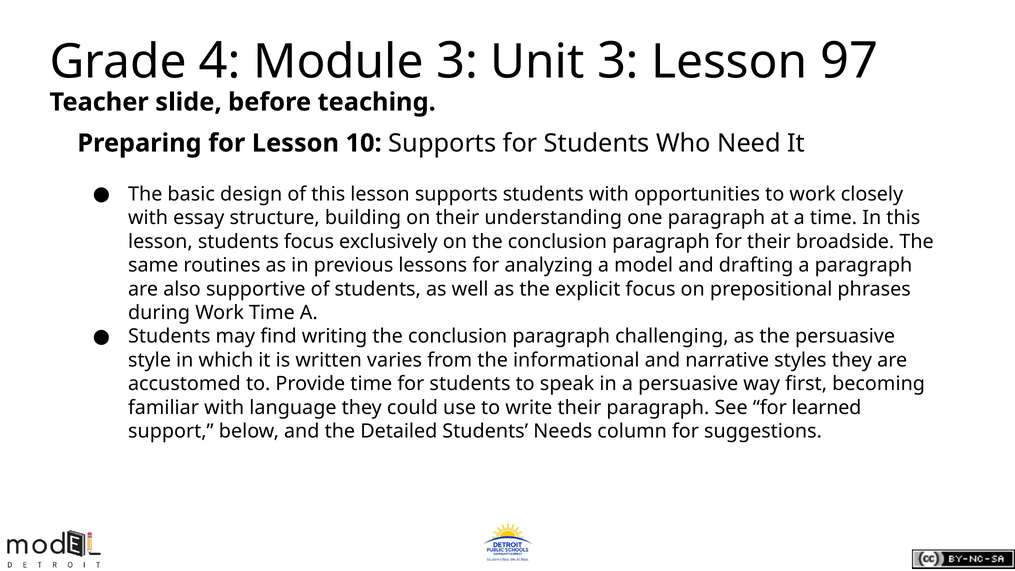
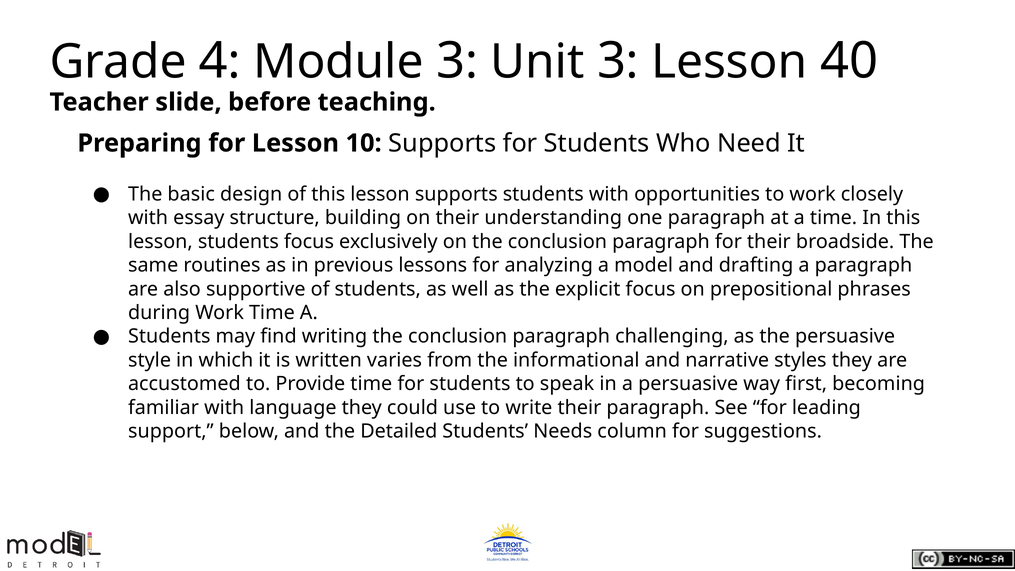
97: 97 -> 40
learned: learned -> leading
